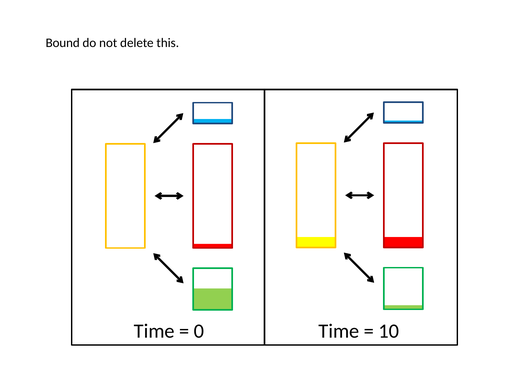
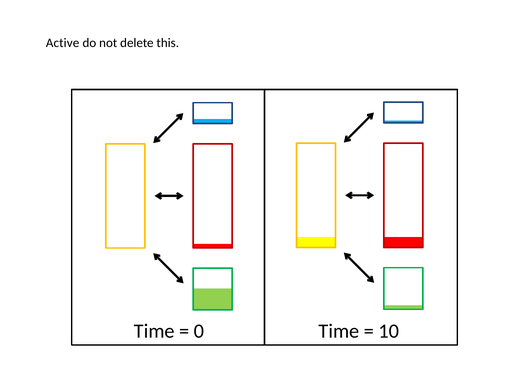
Bound: Bound -> Active
